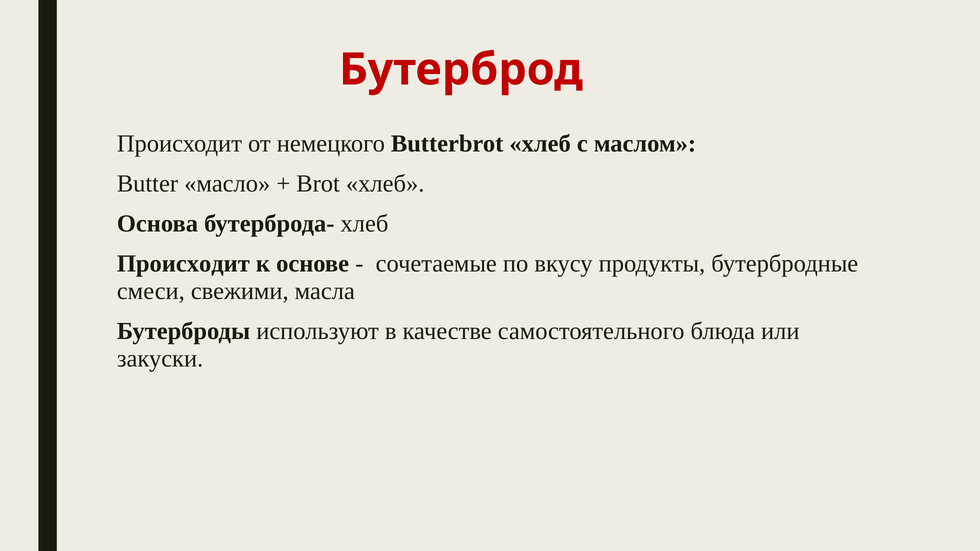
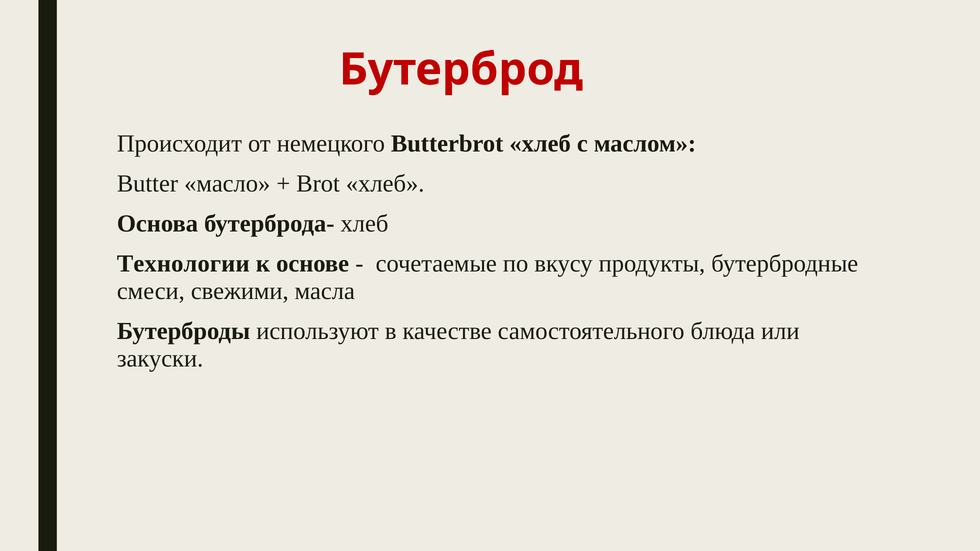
Происходит at (183, 264): Происходит -> Технологии
